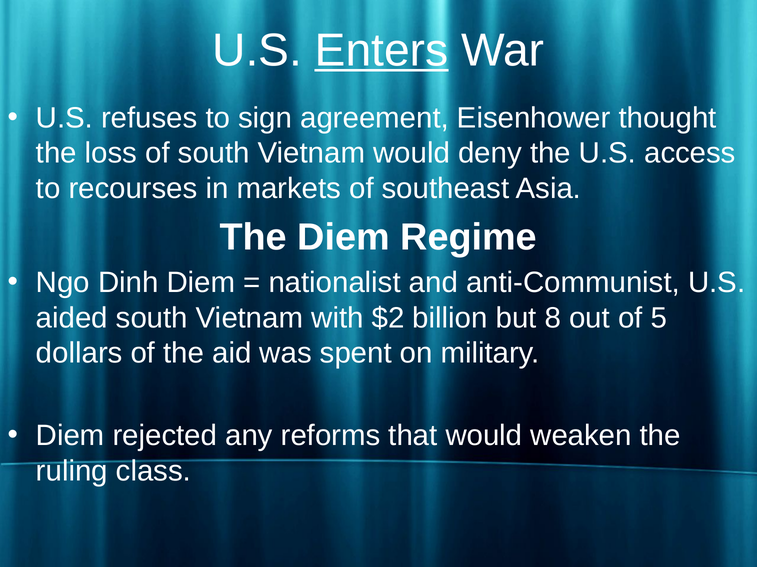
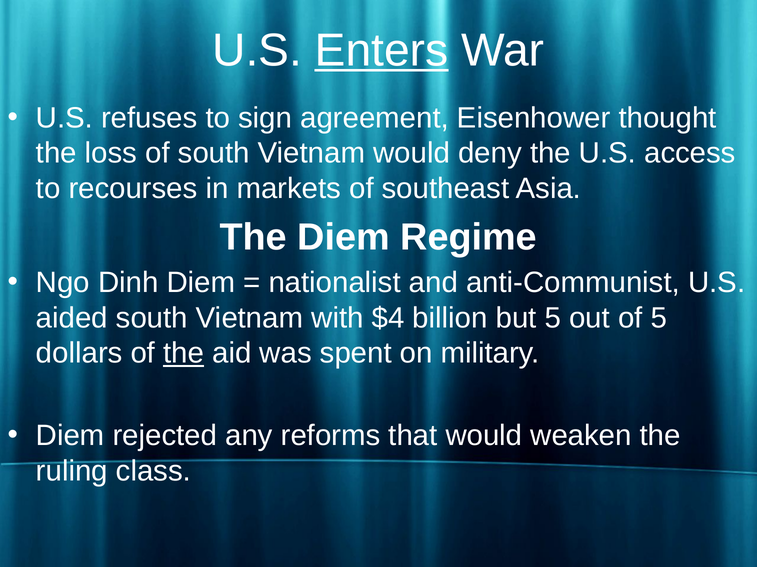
$2: $2 -> $4
but 8: 8 -> 5
the at (184, 354) underline: none -> present
